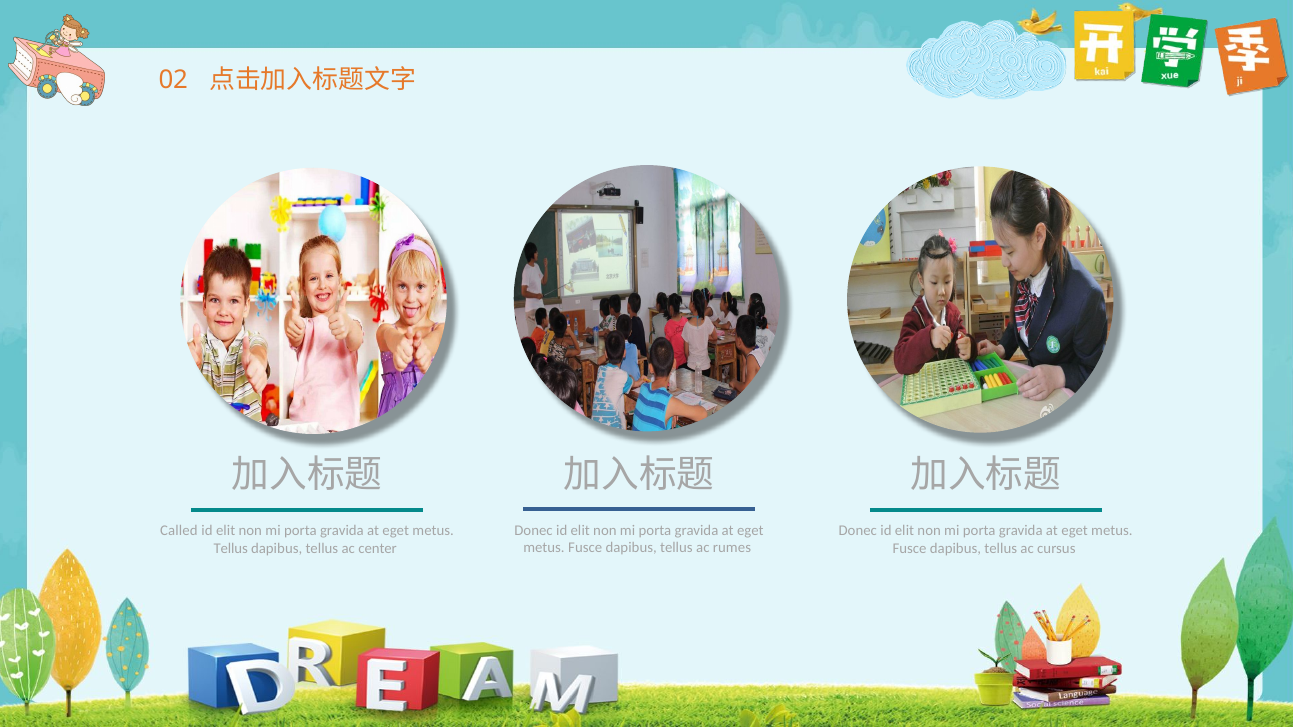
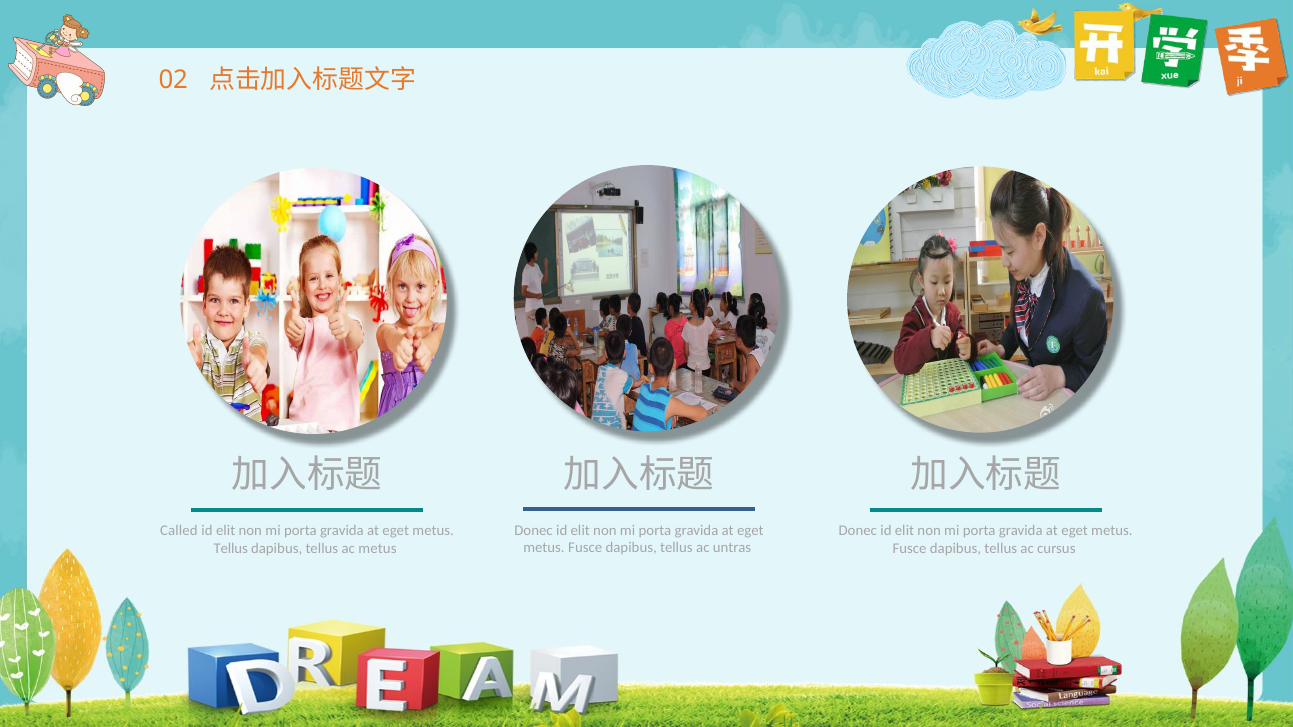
rumes: rumes -> untras
ac center: center -> metus
